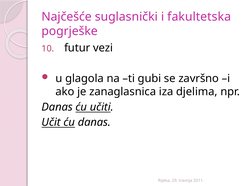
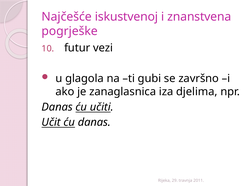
suglasnički: suglasnički -> iskustvenoj
fakultetska: fakultetska -> znanstvena
